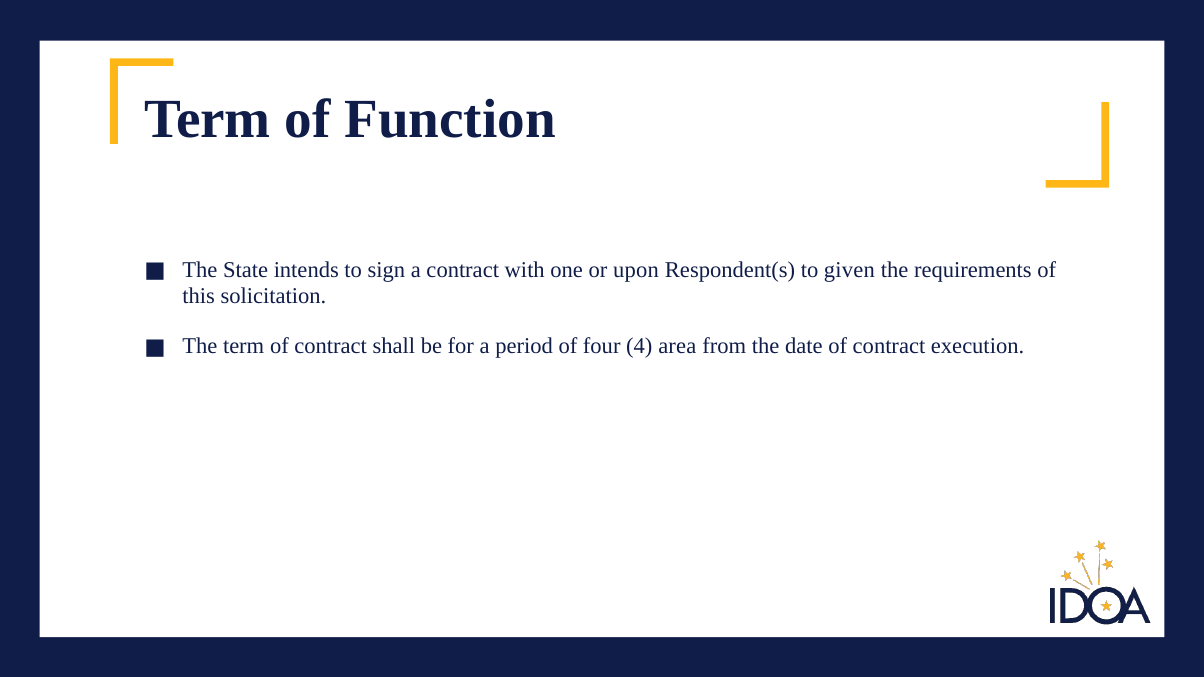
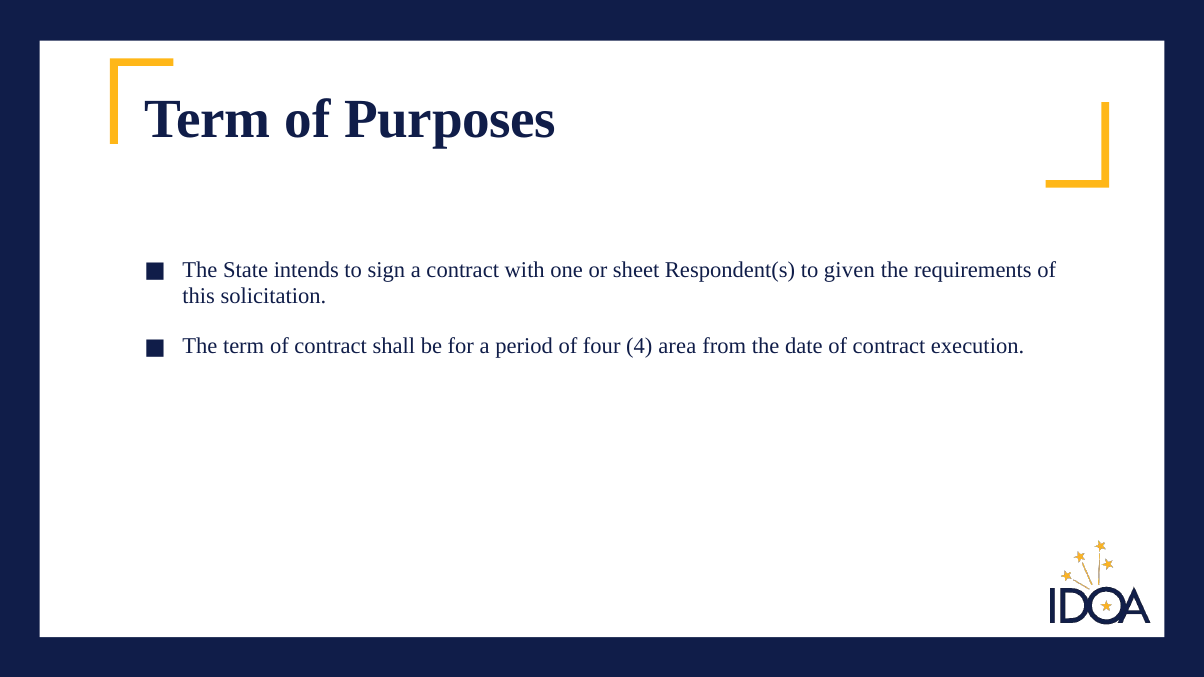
Function: Function -> Purposes
upon: upon -> sheet
